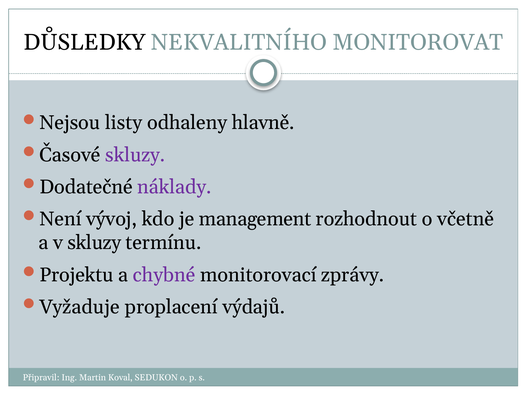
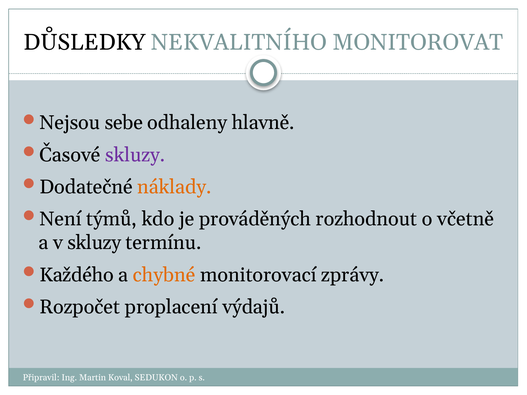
listy: listy -> sebe
náklady colour: purple -> orange
vývoj: vývoj -> týmů
management: management -> prováděných
Projektu: Projektu -> Každého
chybné colour: purple -> orange
Vyžaduje: Vyžaduje -> Rozpočet
